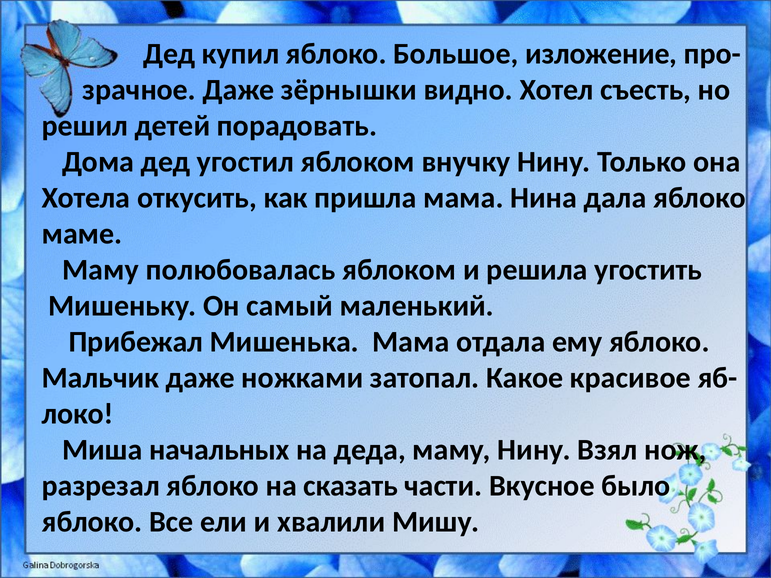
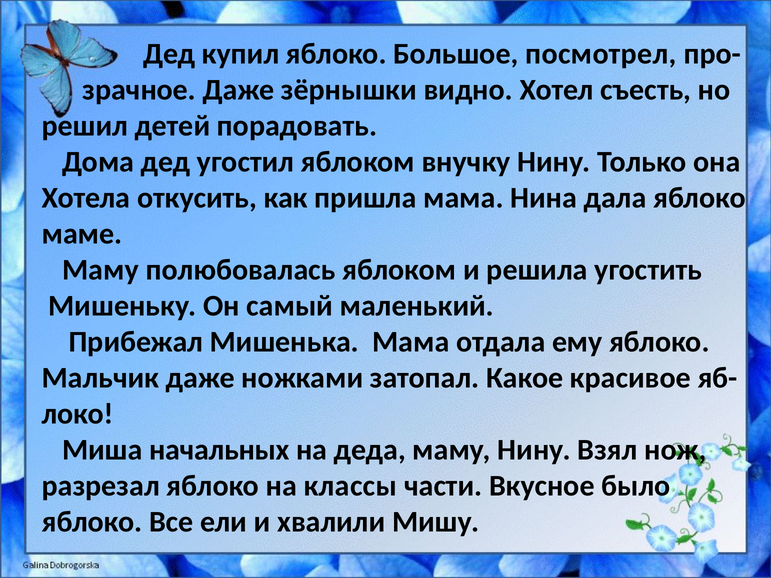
изложение: изложение -> посмотрел
сказать: сказать -> классы
